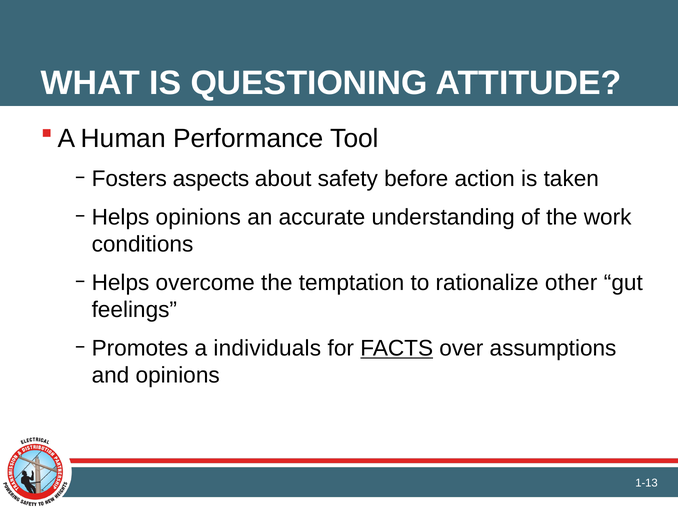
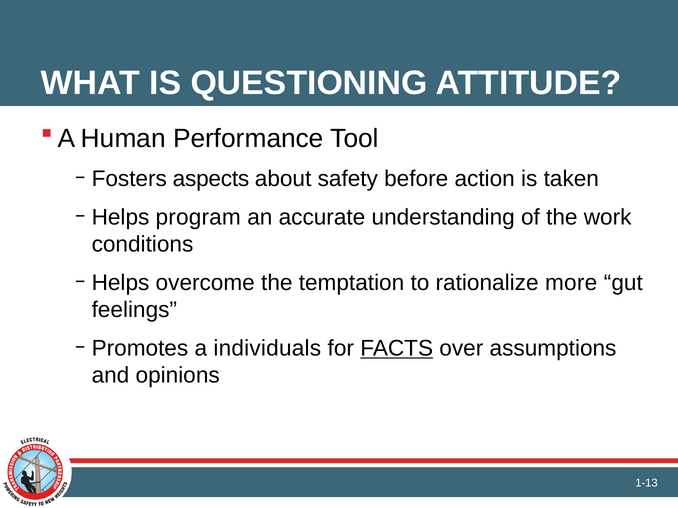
Helps opinions: opinions -> program
other: other -> more
